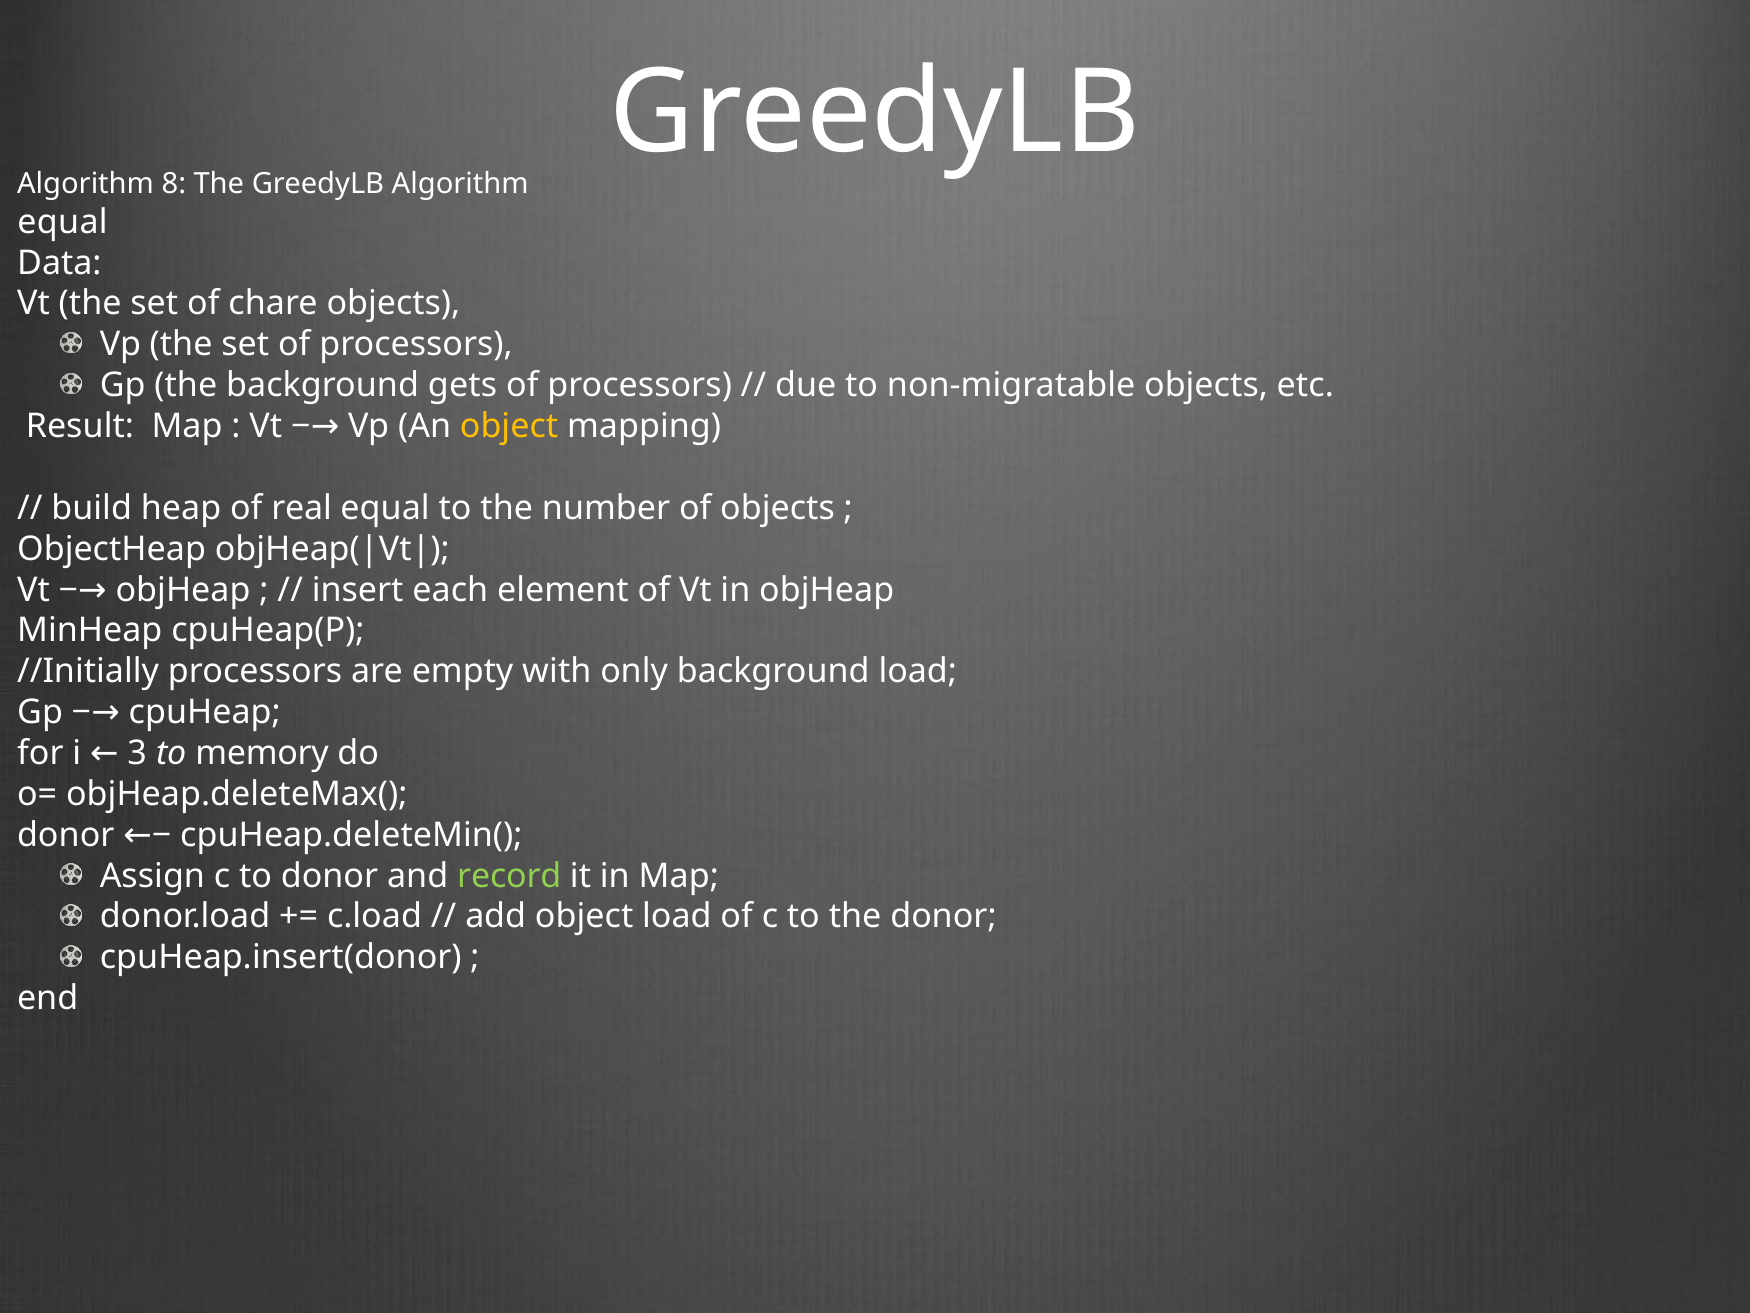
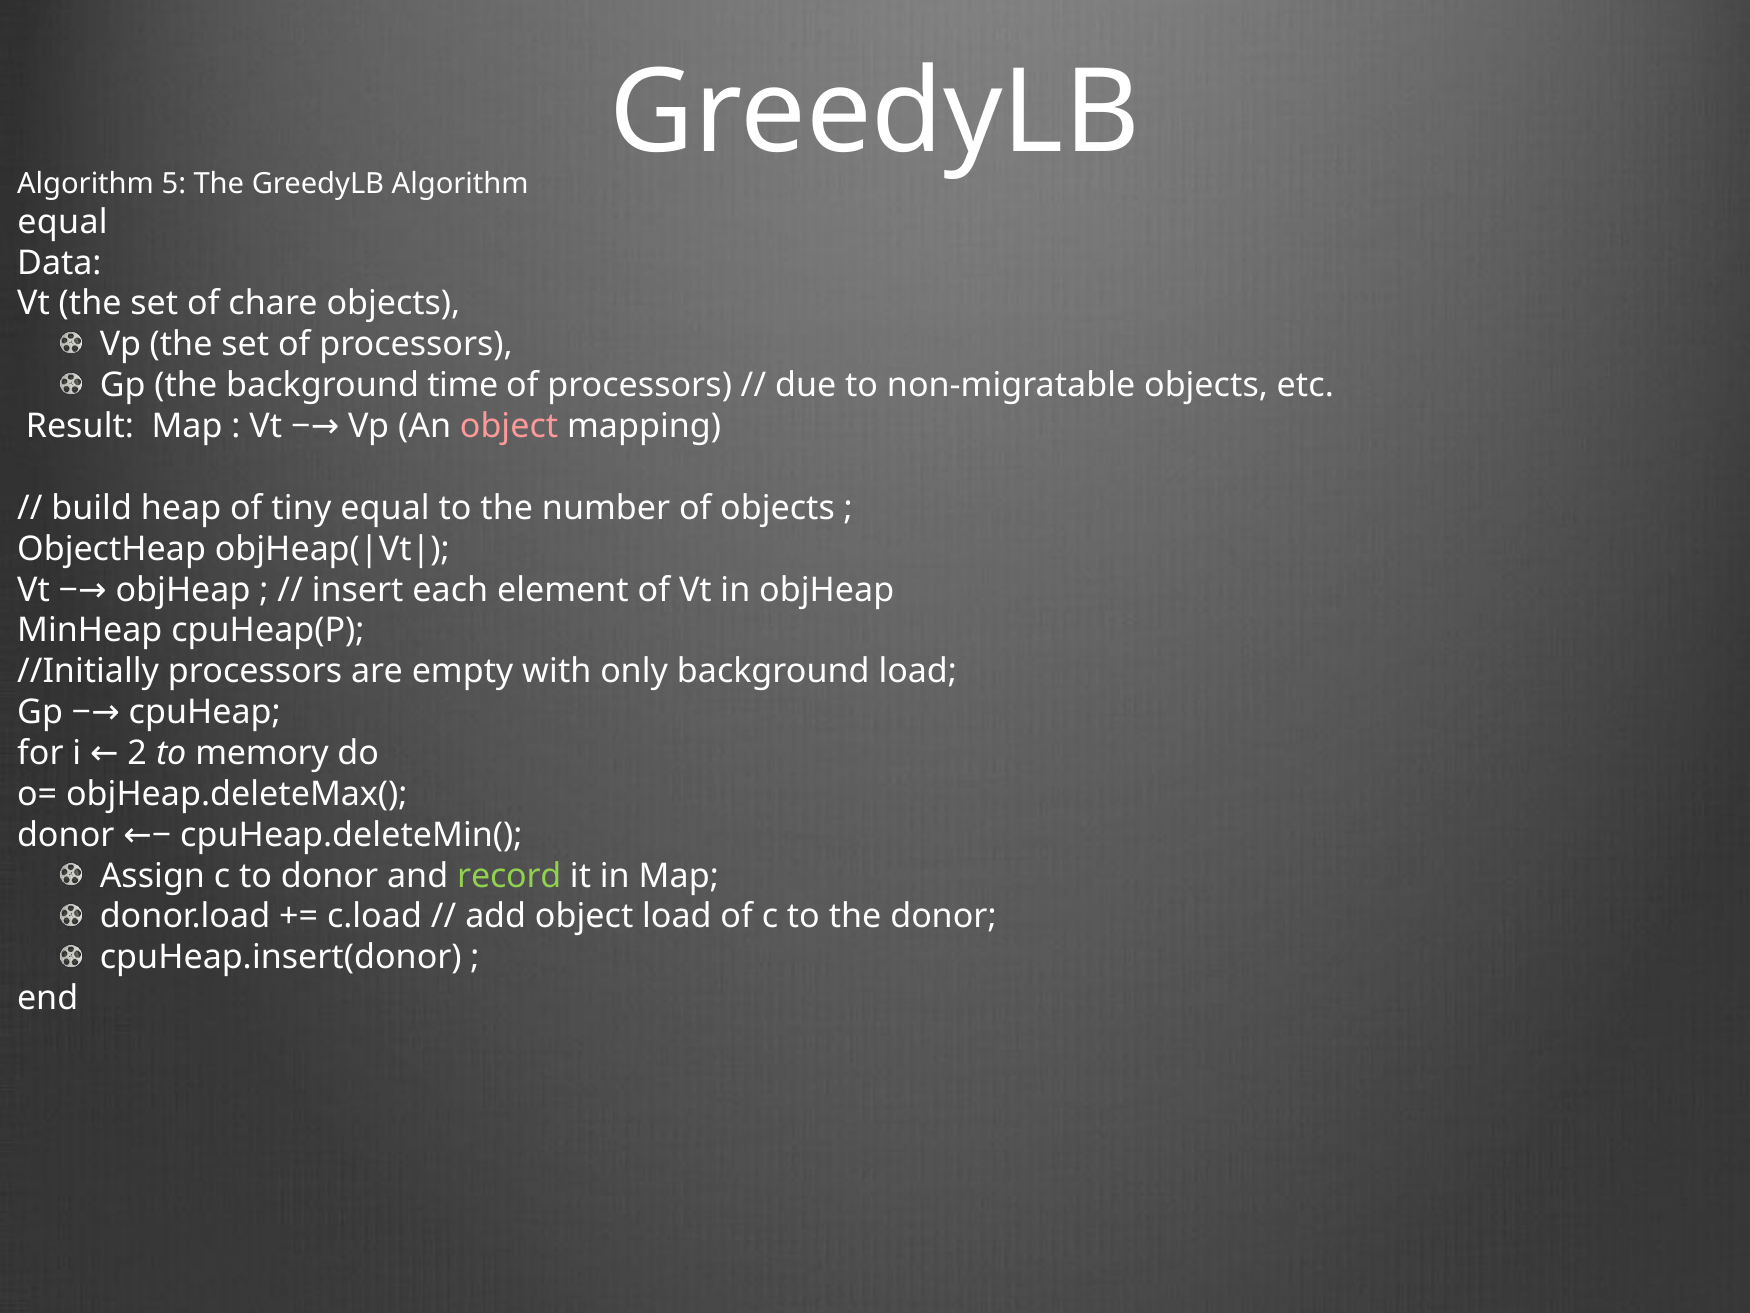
8: 8 -> 5
gets: gets -> time
object at (509, 426) colour: yellow -> pink
real: real -> tiny
3: 3 -> 2
